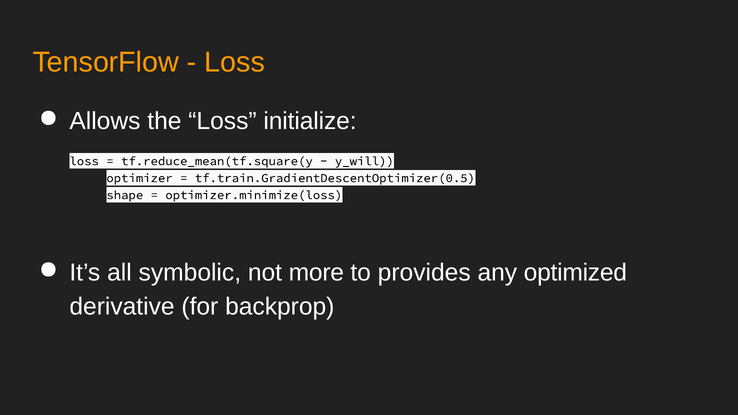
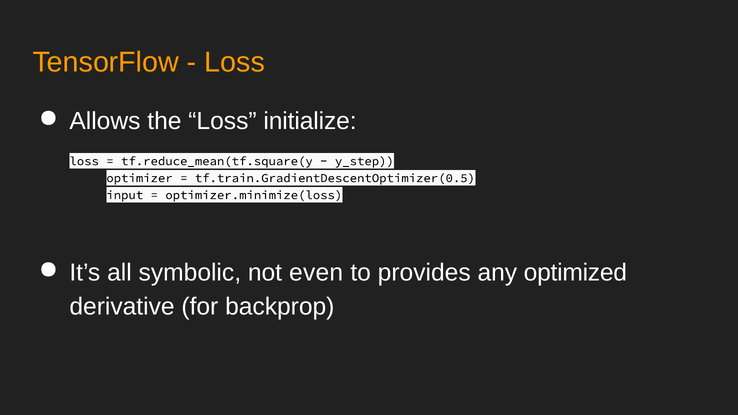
y_will: y_will -> y_step
shape: shape -> input
more: more -> even
